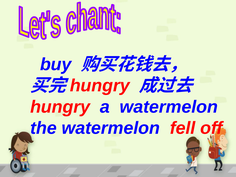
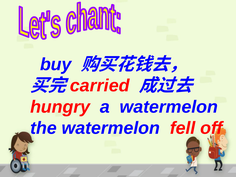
hungry at (100, 86): hungry -> carried
